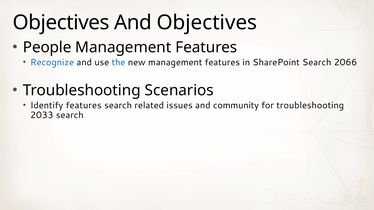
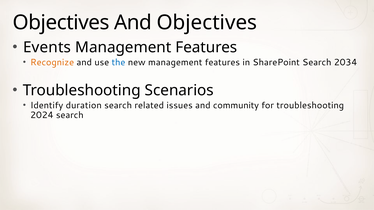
People: People -> Events
Recognize colour: blue -> orange
2066: 2066 -> 2034
Identify features: features -> duration
2033: 2033 -> 2024
